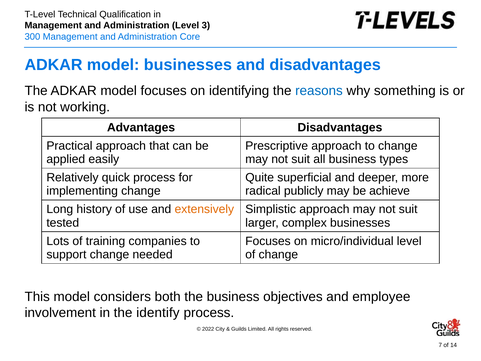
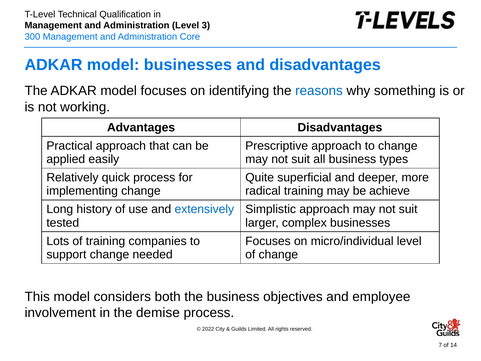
radical publicly: publicly -> training
extensively colour: orange -> blue
identify: identify -> demise
